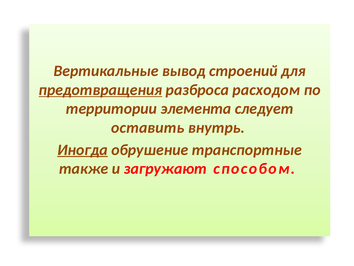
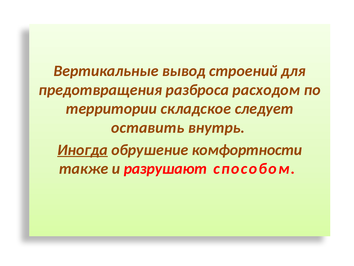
предотвращения underline: present -> none
элемента: элемента -> складское
транспортные: транспортные -> комфортности
загружают: загружают -> разрушают
